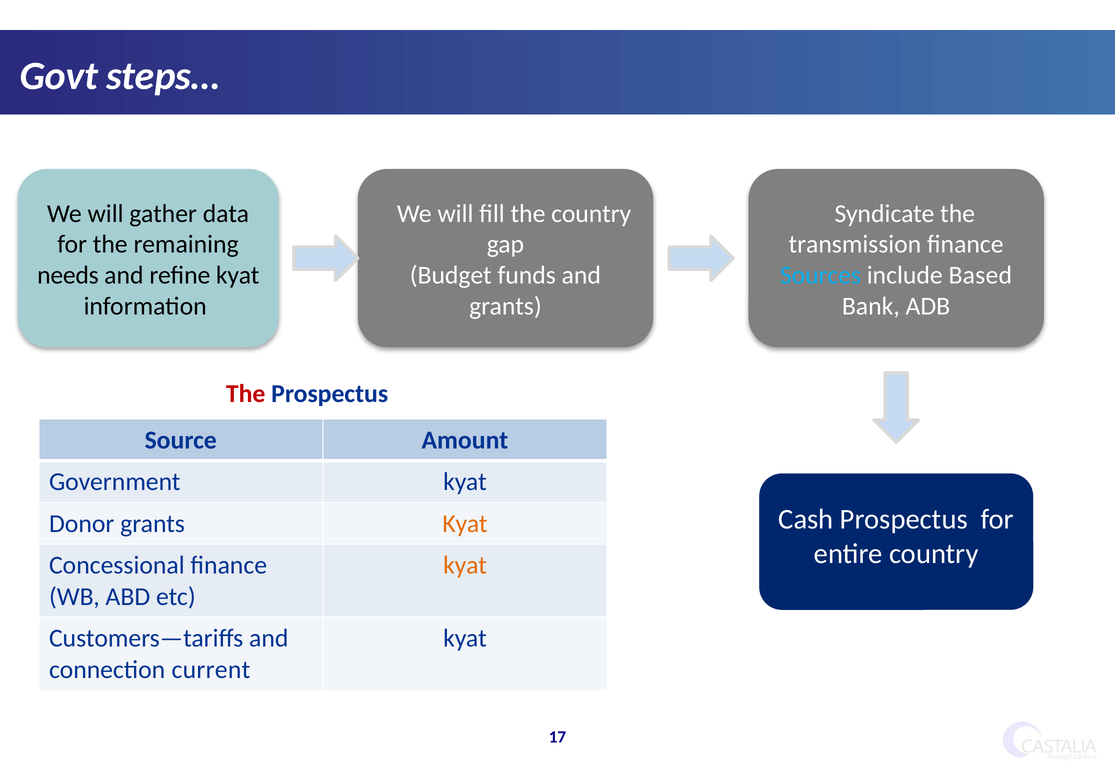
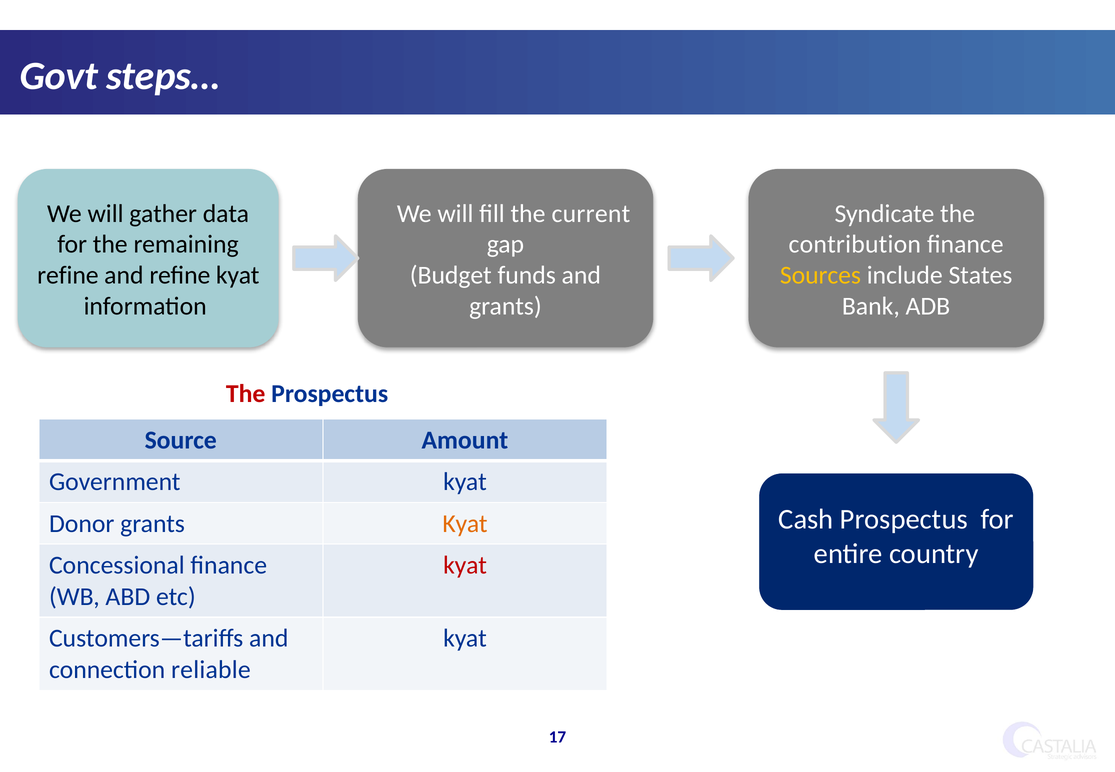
the country: country -> current
transmission: transmission -> contribution
needs at (68, 275): needs -> refine
Sources colour: light blue -> yellow
Based: Based -> States
kyat at (465, 565) colour: orange -> red
current: current -> reliable
